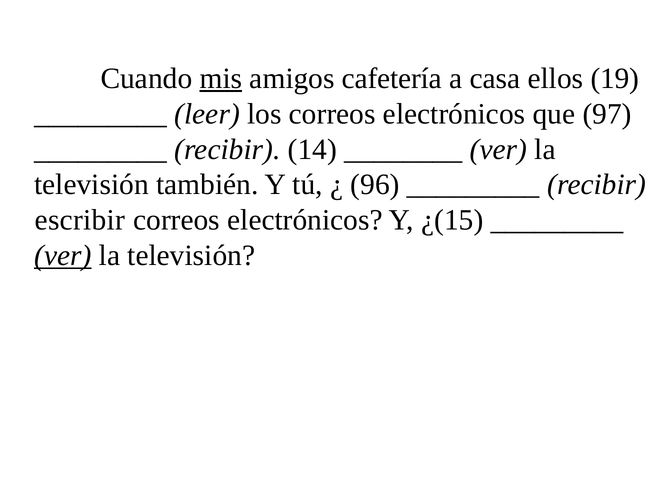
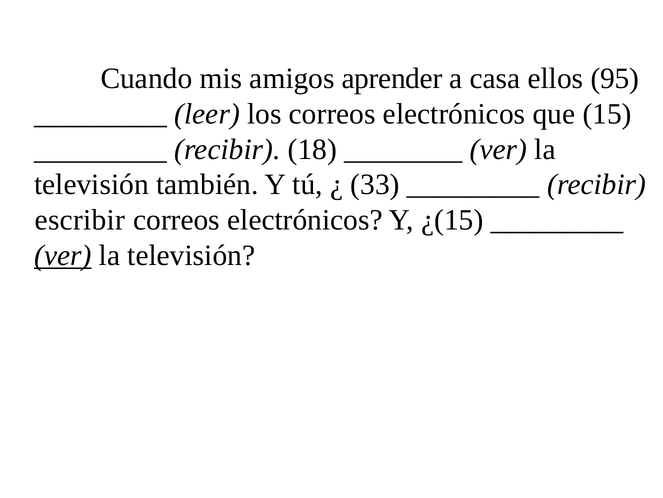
mis underline: present -> none
cafetería: cafetería -> aprender
19: 19 -> 95
97: 97 -> 15
14: 14 -> 18
96: 96 -> 33
